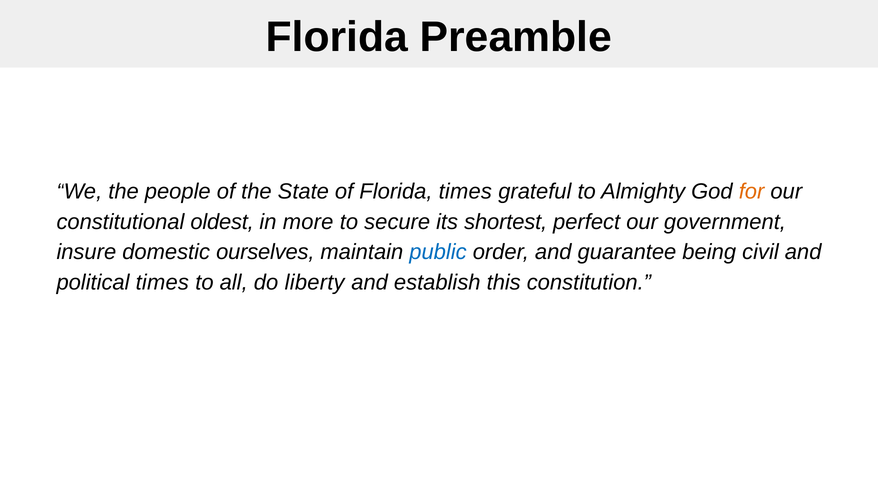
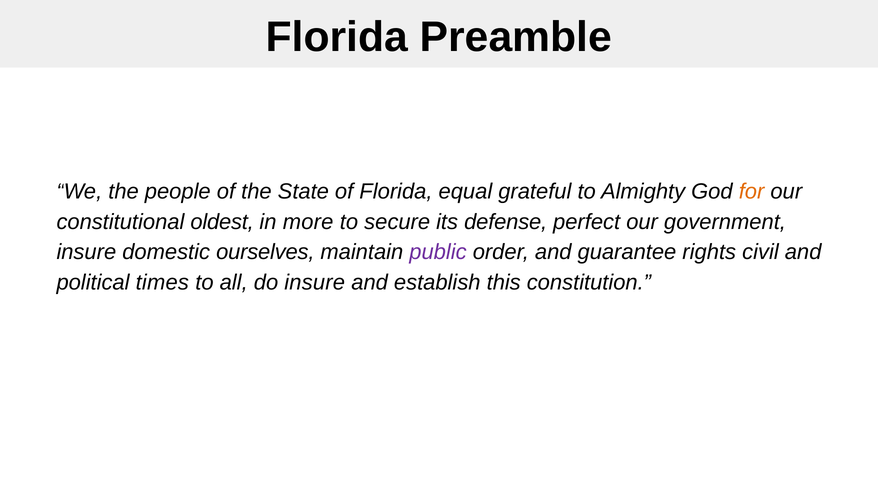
Florida times: times -> equal
shortest: shortest -> defense
public colour: blue -> purple
being: being -> rights
do liberty: liberty -> insure
